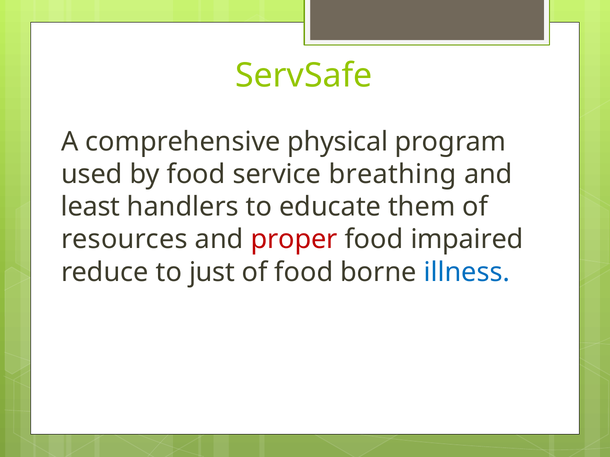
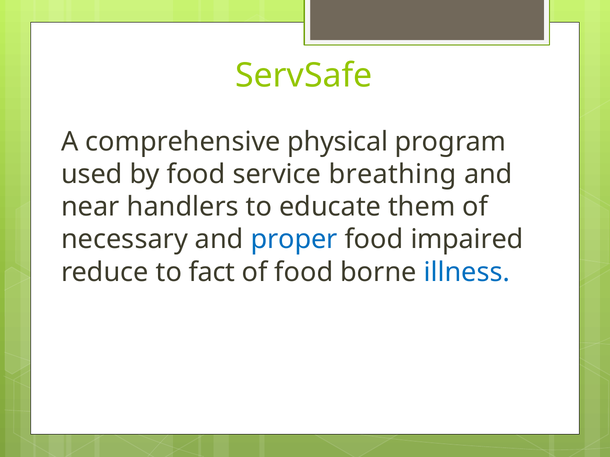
least: least -> near
resources: resources -> necessary
proper colour: red -> blue
just: just -> fact
